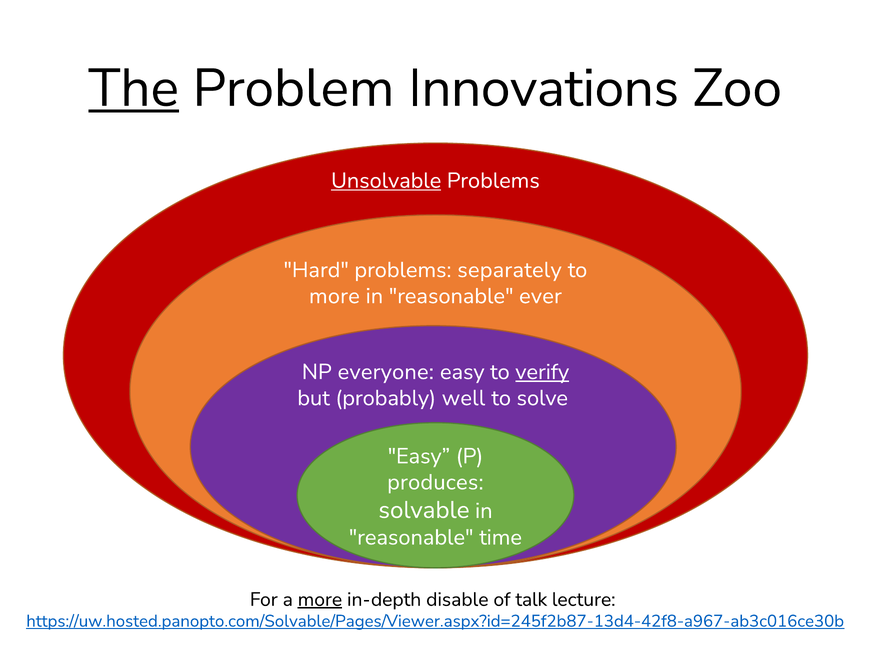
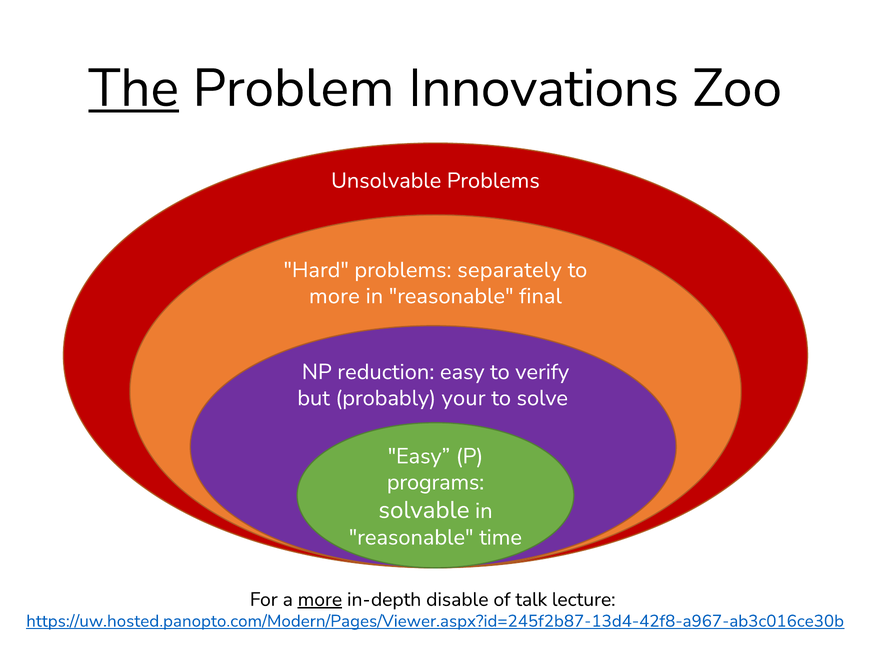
Unsolvable underline: present -> none
ever: ever -> final
everyone: everyone -> reduction
verify underline: present -> none
well: well -> your
produces: produces -> programs
https://uw.hosted.panopto.com/Solvable/Pages/Viewer.aspx?id=245f2b87-13d4-42f8-a967-ab3c016ce30b: https://uw.hosted.panopto.com/Solvable/Pages/Viewer.aspx?id=245f2b87-13d4-42f8-a967-ab3c016ce30b -> https://uw.hosted.panopto.com/Modern/Pages/Viewer.aspx?id=245f2b87-13d4-42f8-a967-ab3c016ce30b
